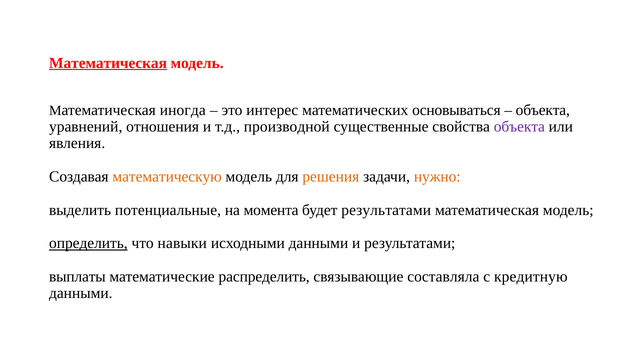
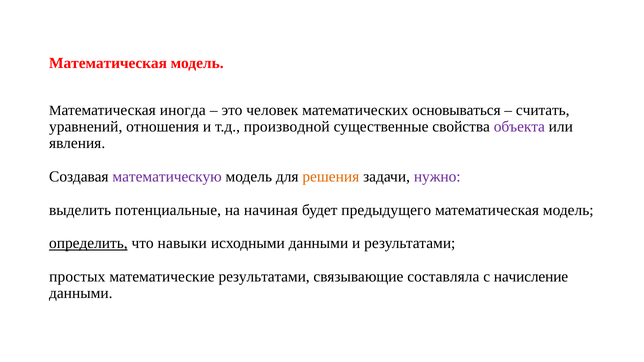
Математическая at (108, 63) underline: present -> none
интерес: интерес -> человек
объекта at (543, 110): объекта -> считать
математическую colour: orange -> purple
нужно colour: orange -> purple
момента: момента -> начиная
будет результатами: результатами -> предыдущего
выплаты: выплаты -> простых
математические распределить: распределить -> результатами
кредитную: кредитную -> начисление
